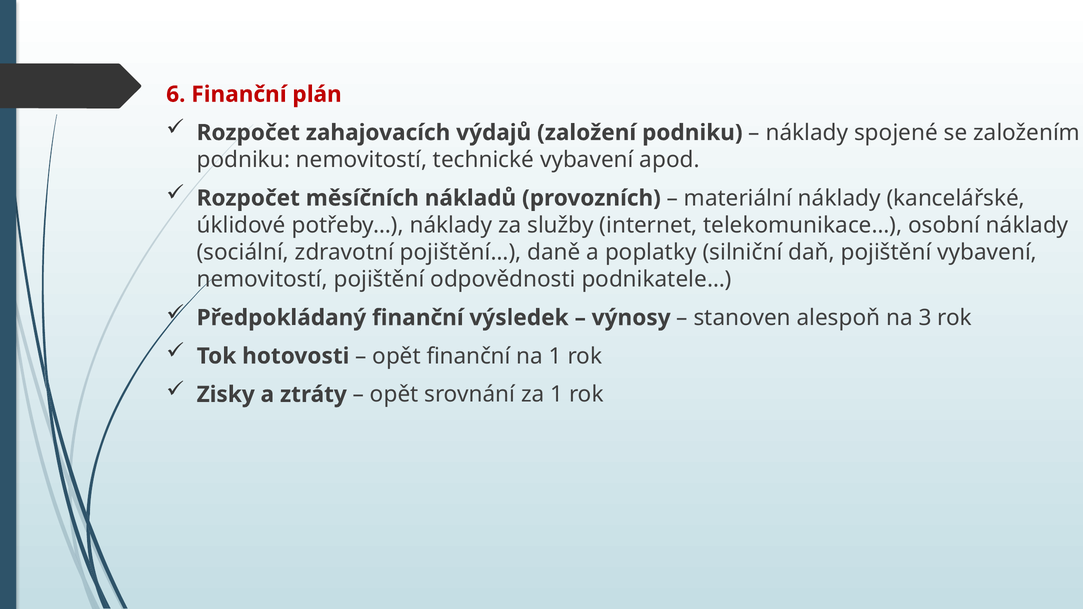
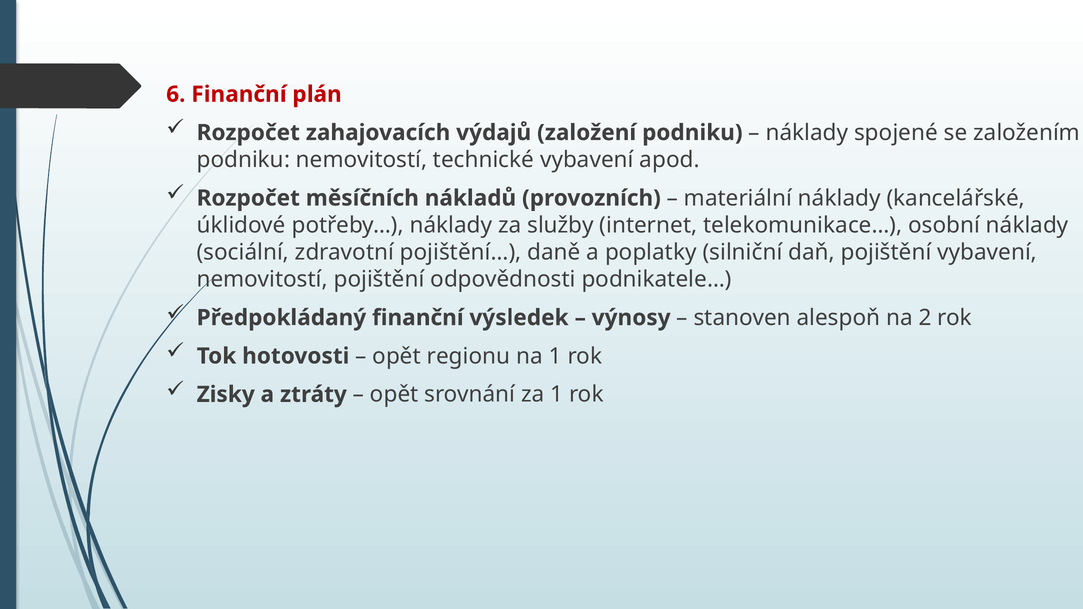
3: 3 -> 2
opět finanční: finanční -> regionu
